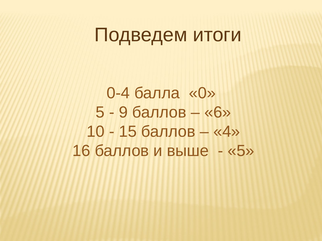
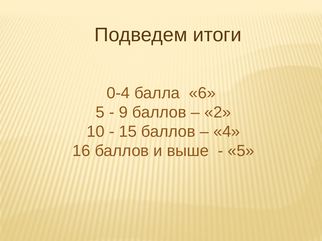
0: 0 -> 6
6: 6 -> 2
